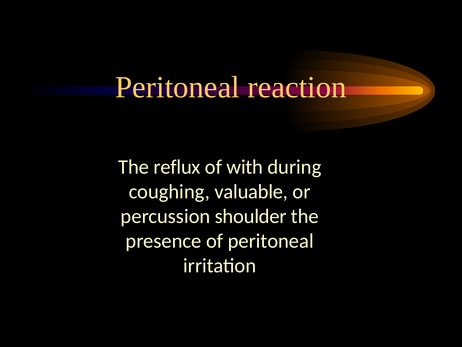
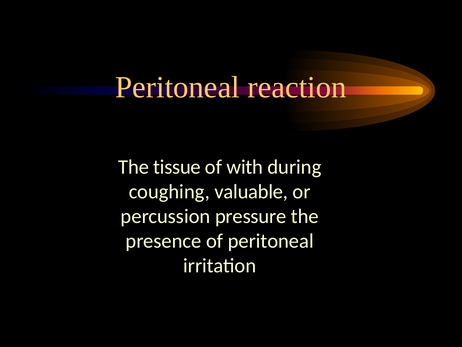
reflux: reflux -> tissue
shoulder: shoulder -> pressure
